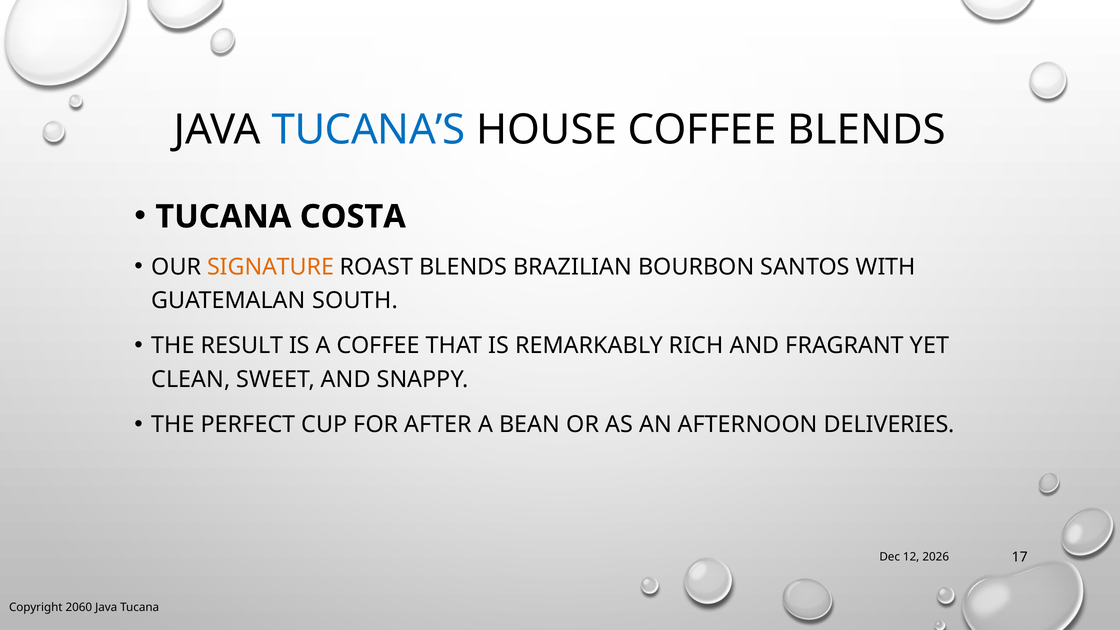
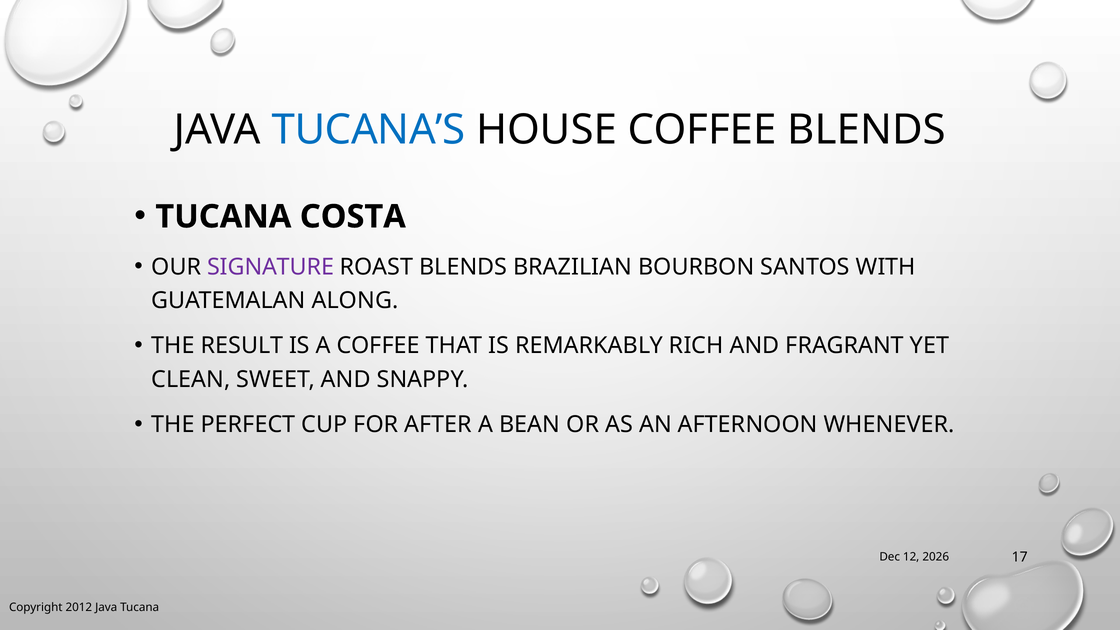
SIGNATURE colour: orange -> purple
SOUTH: SOUTH -> ALONG
DELIVERIES: DELIVERIES -> WHENEVER
2060: 2060 -> 2012
